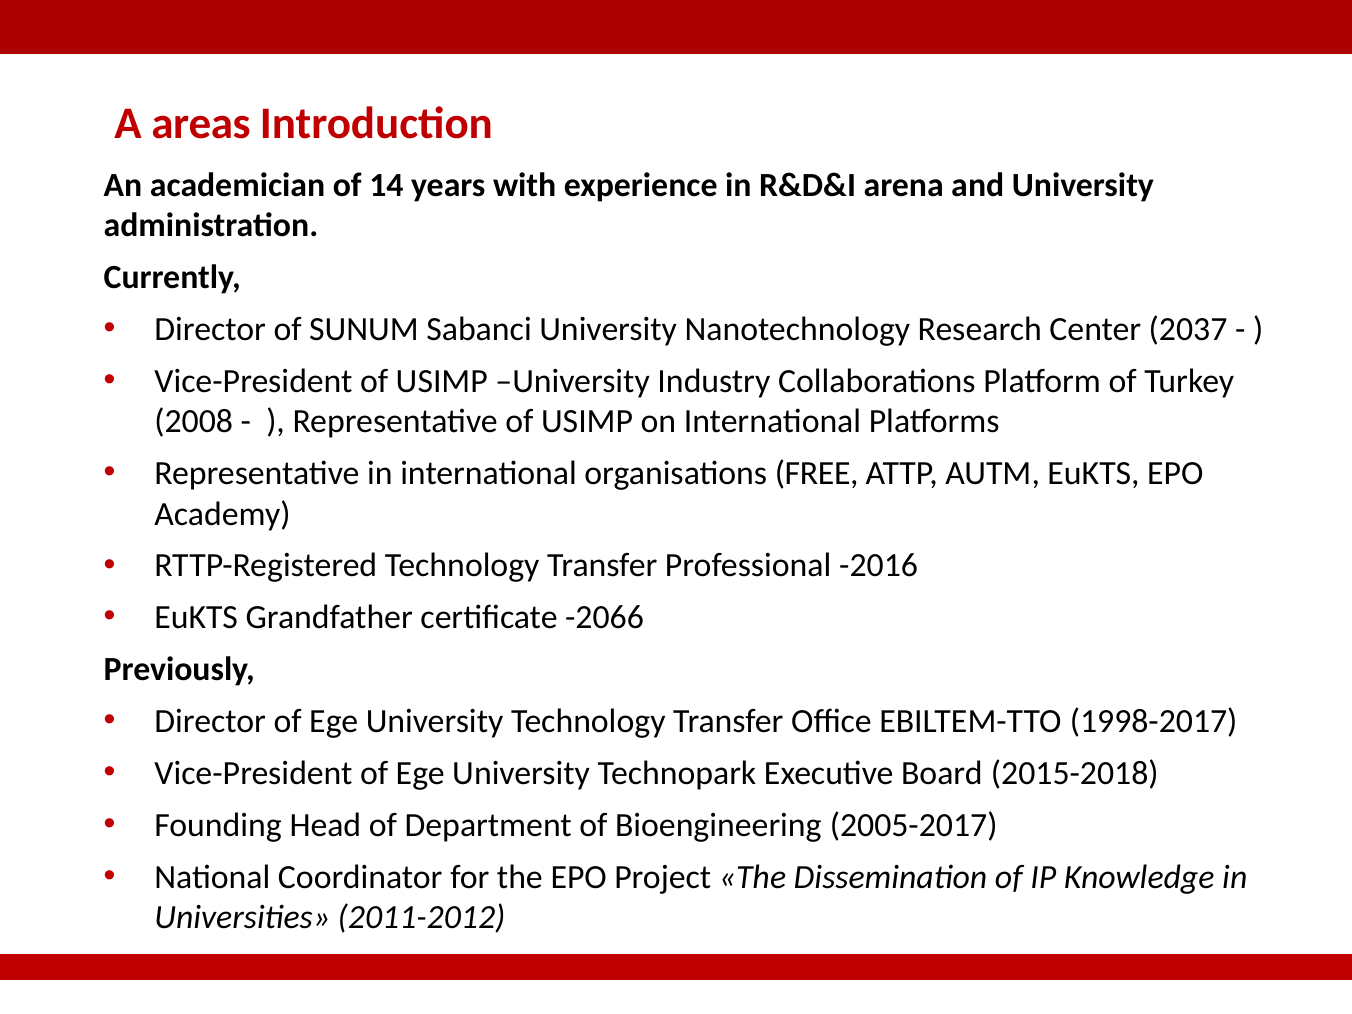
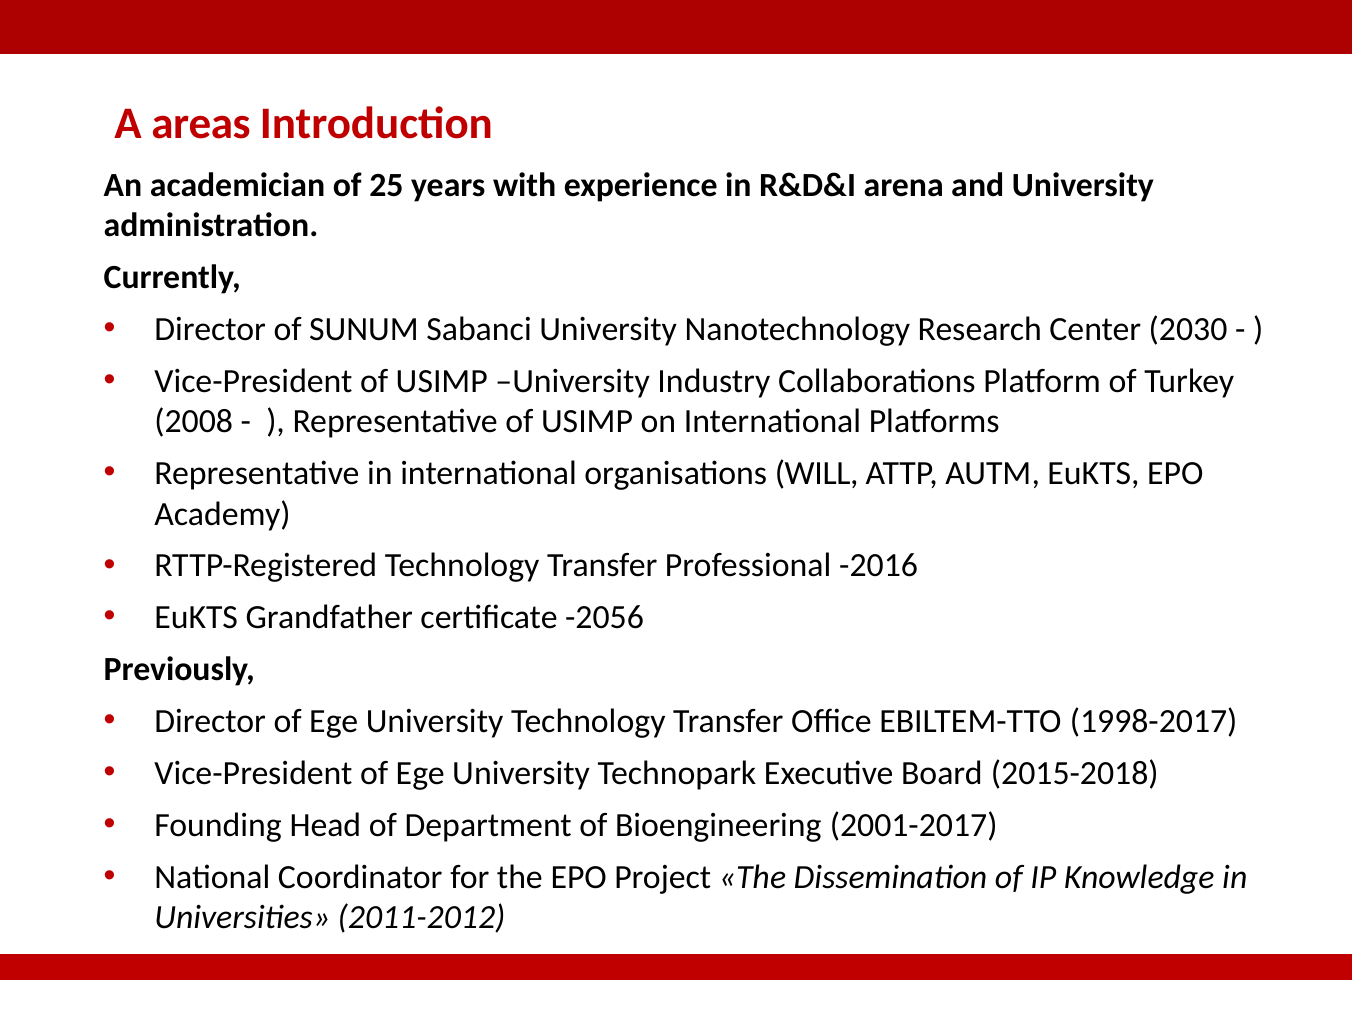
14: 14 -> 25
2037: 2037 -> 2030
FREE: FREE -> WILL
-2066: -2066 -> -2056
2005-2017: 2005-2017 -> 2001-2017
